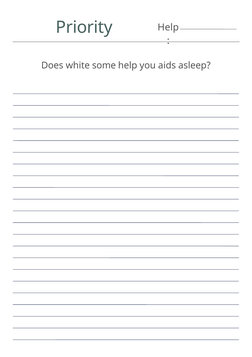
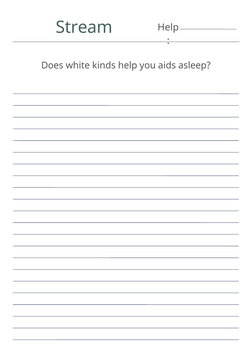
Priority: Priority -> Stream
some: some -> kinds
